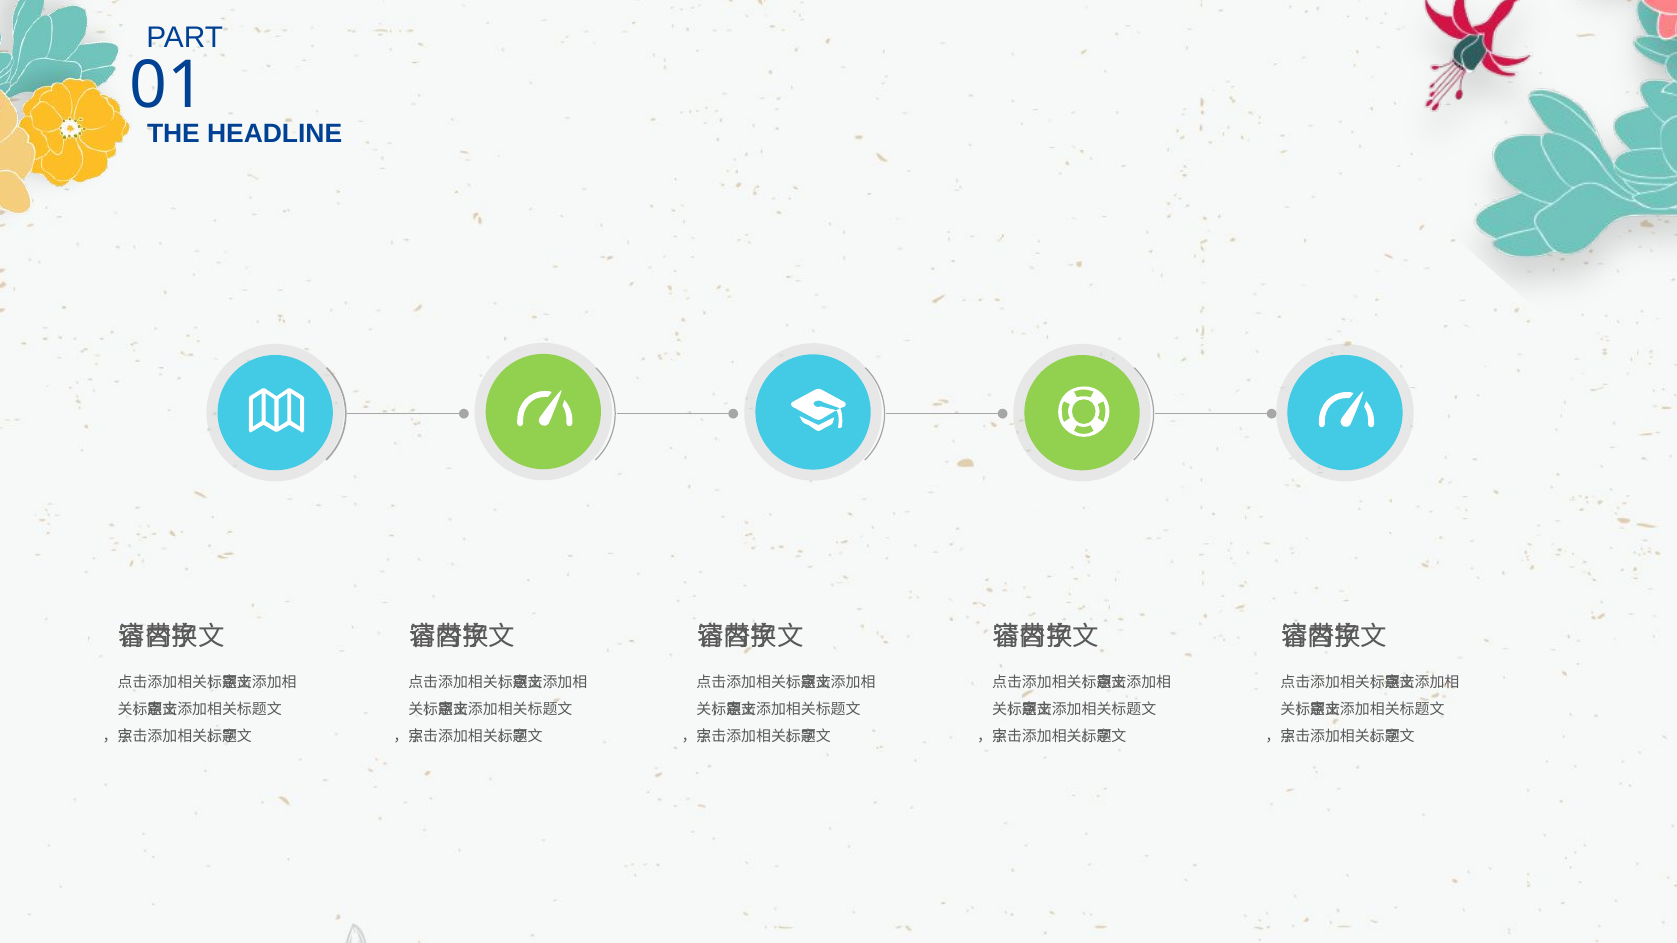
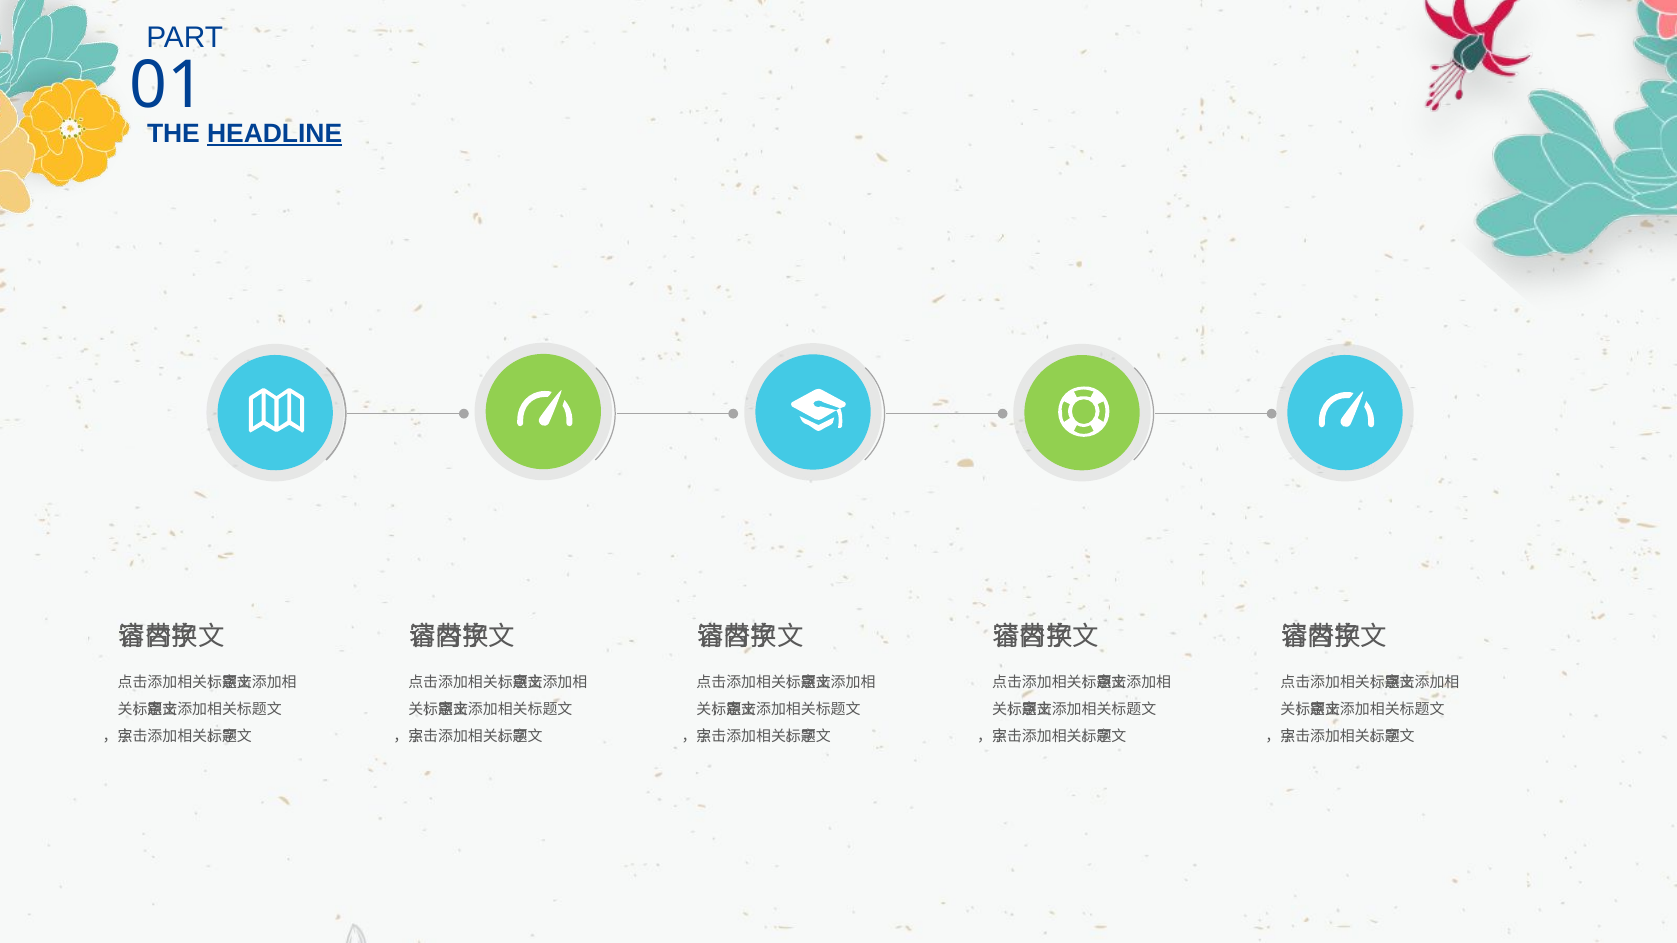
HEADLINE underline: none -> present
